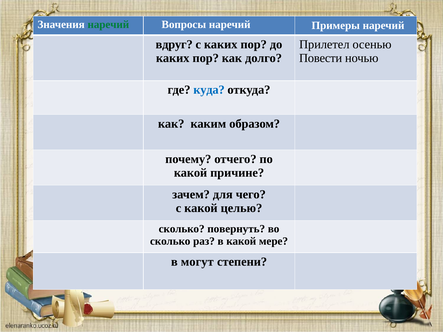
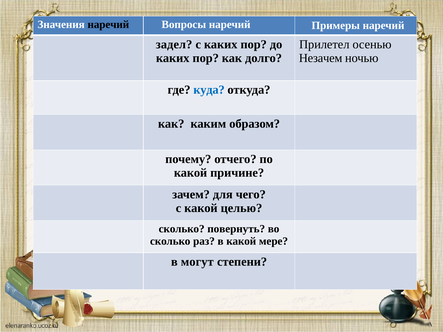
наречий at (108, 25) colour: green -> black
вдруг: вдруг -> задел
Повести: Повести -> Незачем
